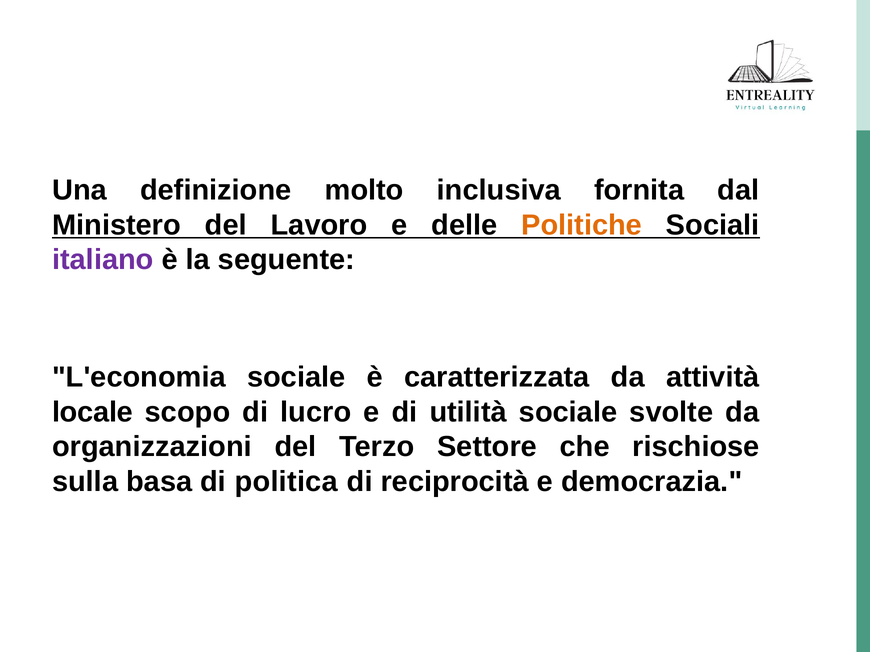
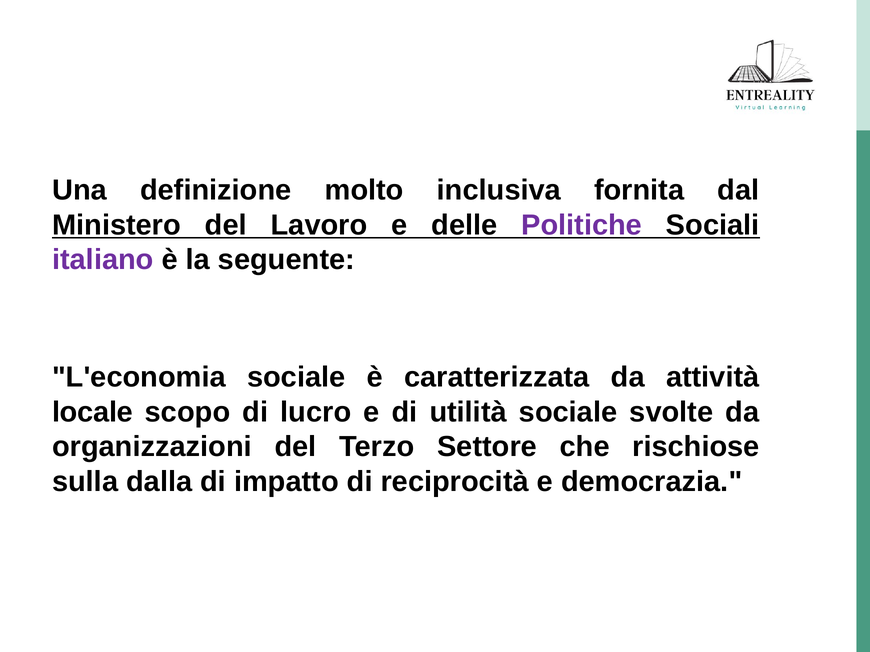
Politiche colour: orange -> purple
basa: basa -> dalla
politica: politica -> impatto
